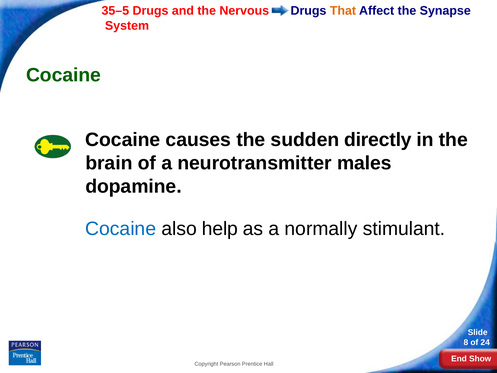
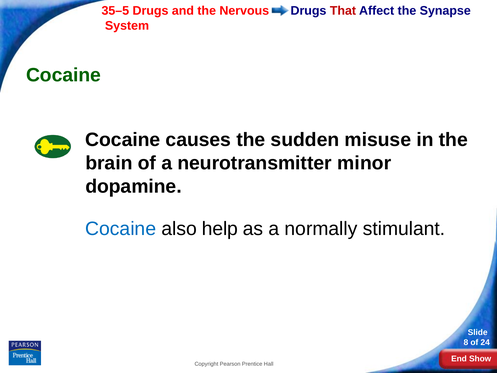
That colour: orange -> red
directly: directly -> misuse
males: males -> minor
